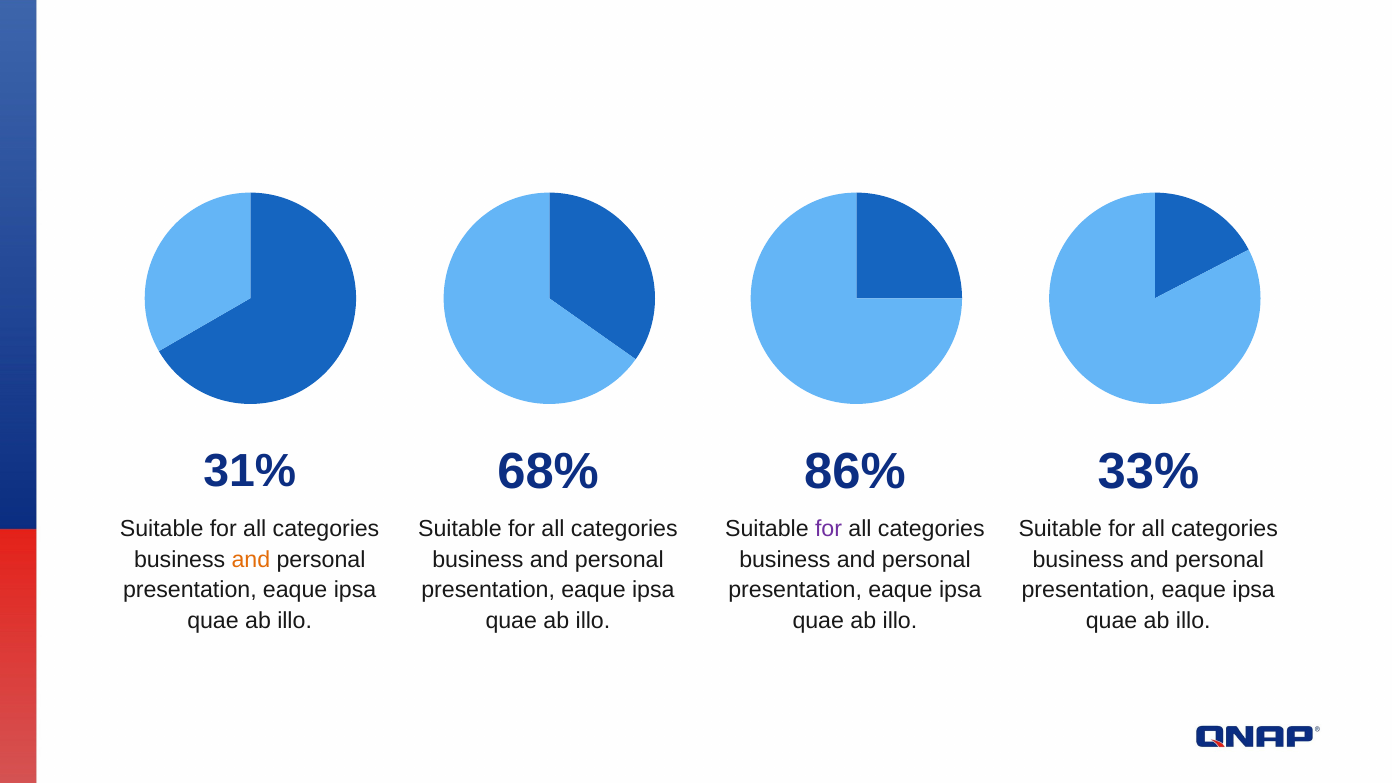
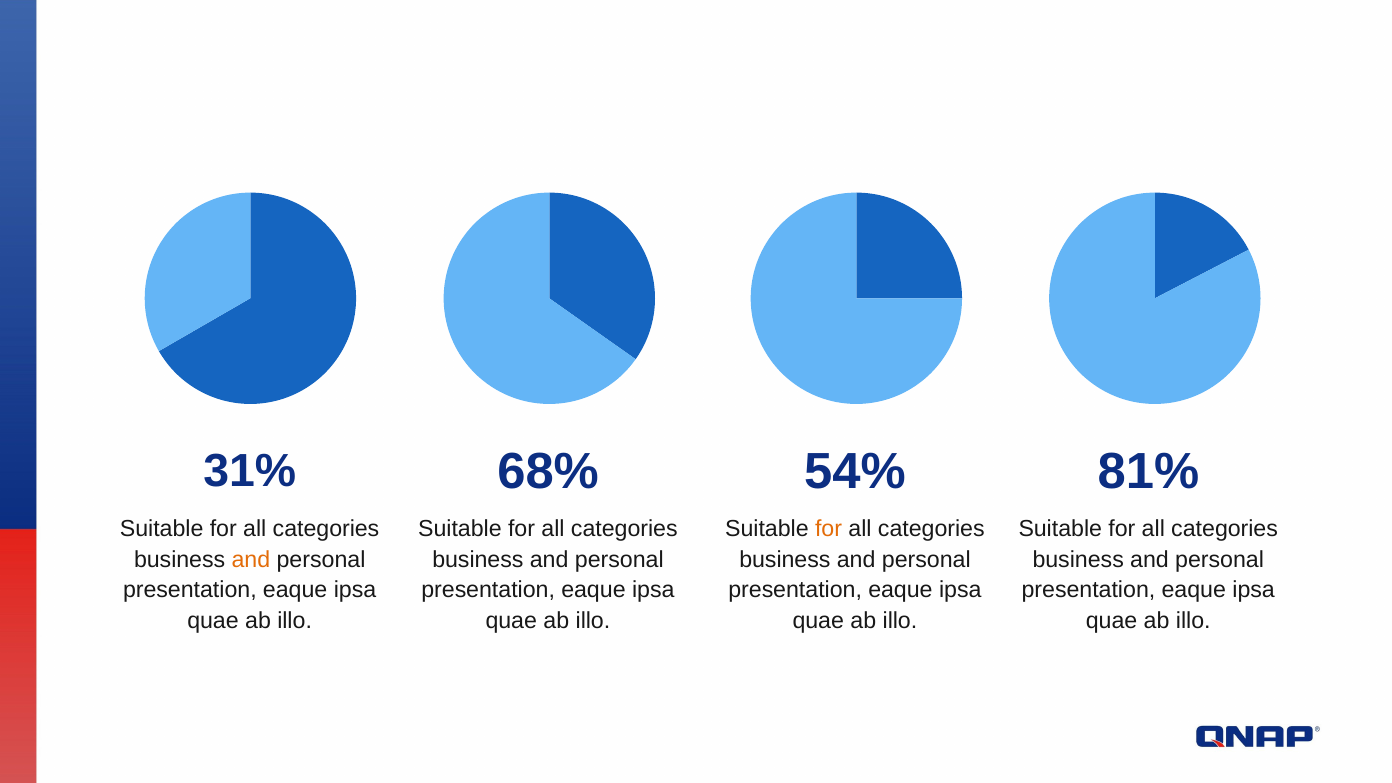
33%: 33% -> 81%
86%: 86% -> 54%
for at (829, 529) colour: purple -> orange
